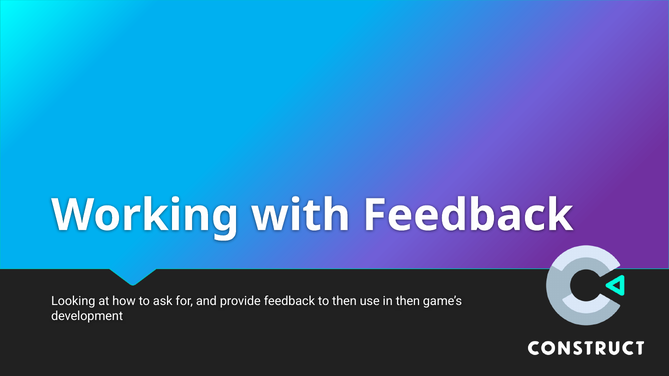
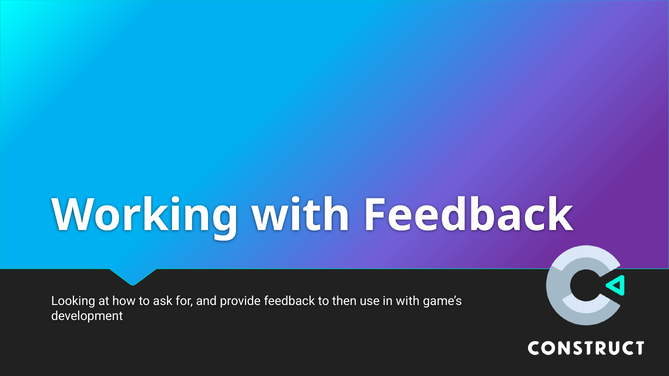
in then: then -> with
